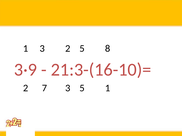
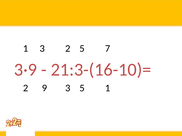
8: 8 -> 7
7: 7 -> 9
